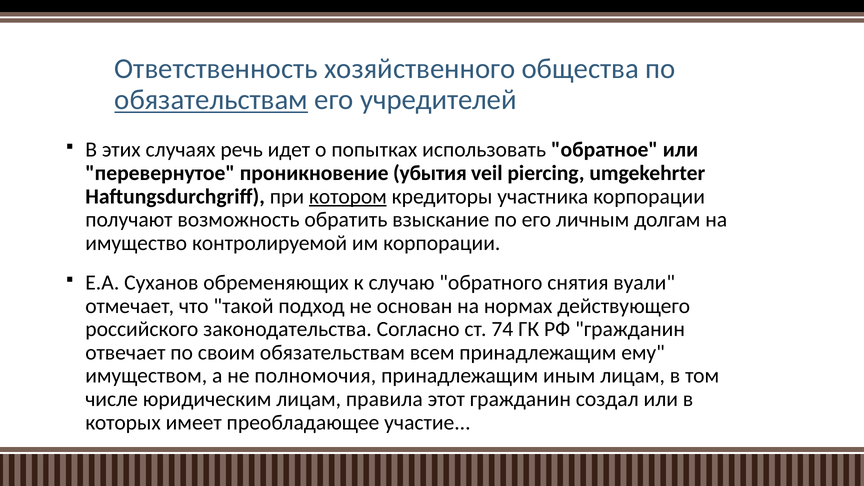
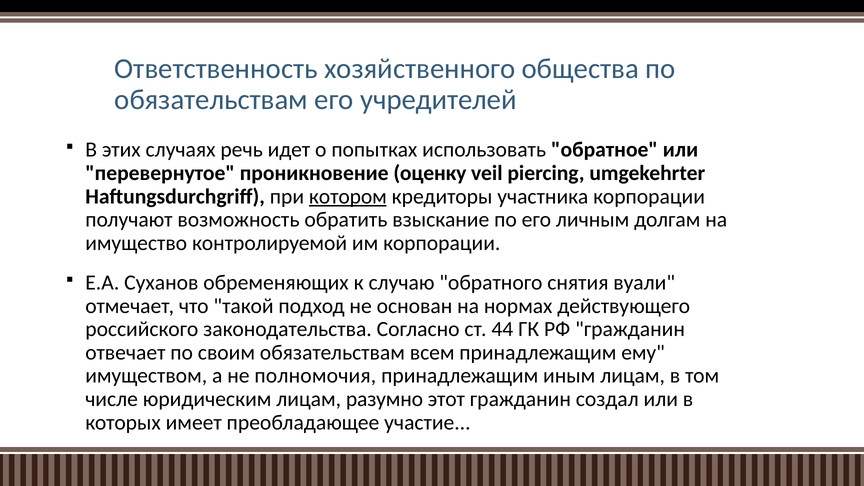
обязательствам at (211, 100) underline: present -> none
убытия: убытия -> оценку
74: 74 -> 44
правила: правила -> разумно
